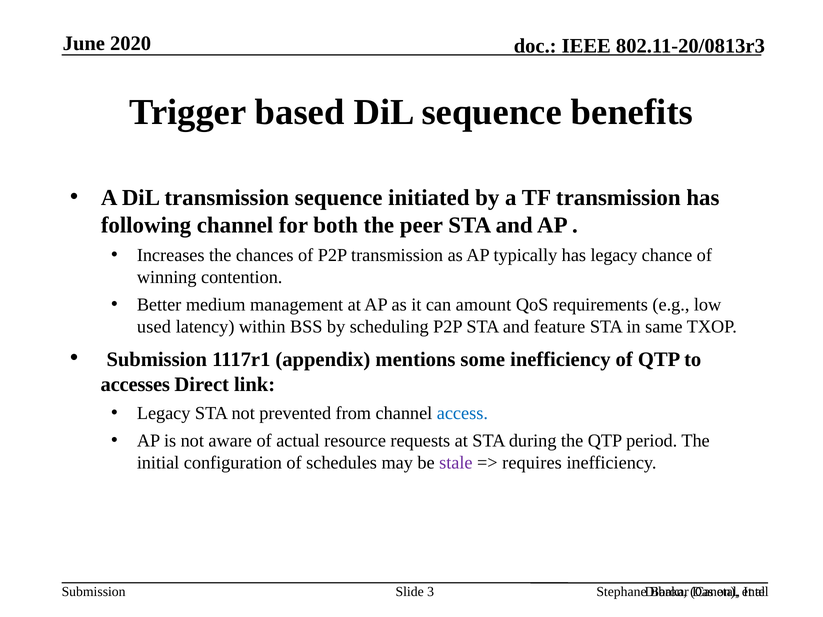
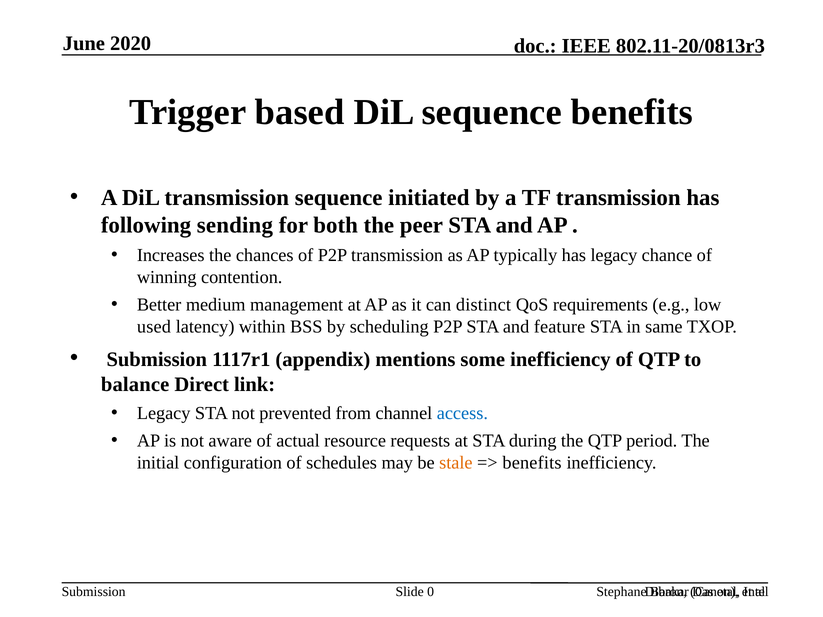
following channel: channel -> sending
amount: amount -> distinct
accesses: accesses -> balance
stale colour: purple -> orange
requires at (532, 463): requires -> benefits
3: 3 -> 0
